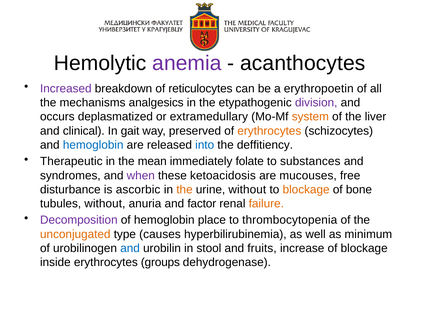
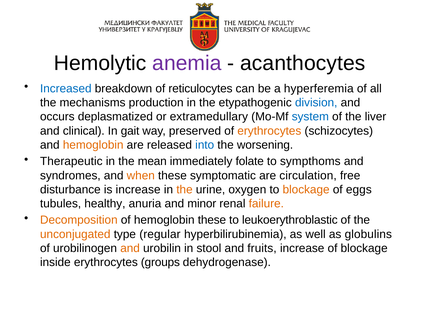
Increased colour: purple -> blue
erythropoetin: erythropoetin -> hyperferemia
analgesics: analgesics -> production
division colour: purple -> blue
system colour: orange -> blue
hemoglobin at (93, 145) colour: blue -> orange
deffitiency: deffitiency -> worsening
substances: substances -> sympthoms
when colour: purple -> orange
ketoacidosis: ketoacidosis -> symptomatic
mucouses: mucouses -> circulation
is ascorbic: ascorbic -> increase
urine without: without -> oxygen
bone: bone -> eggs
tubules without: without -> healthy
factor: factor -> minor
Decomposition colour: purple -> orange
hemoglobin place: place -> these
thrombocytopenia: thrombocytopenia -> leukoerythroblastic
causes: causes -> regular
minimum: minimum -> globulins
and at (130, 248) colour: blue -> orange
